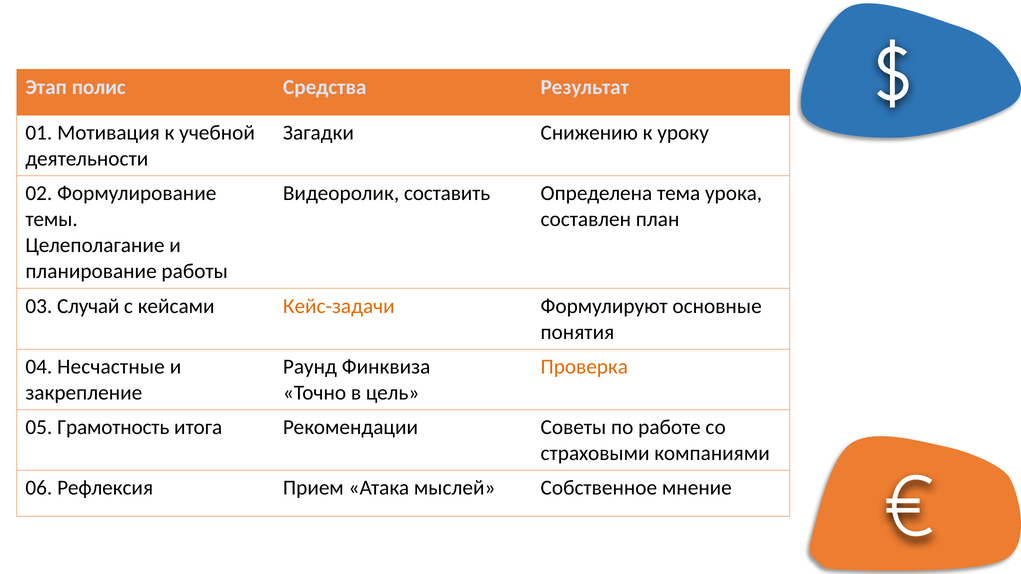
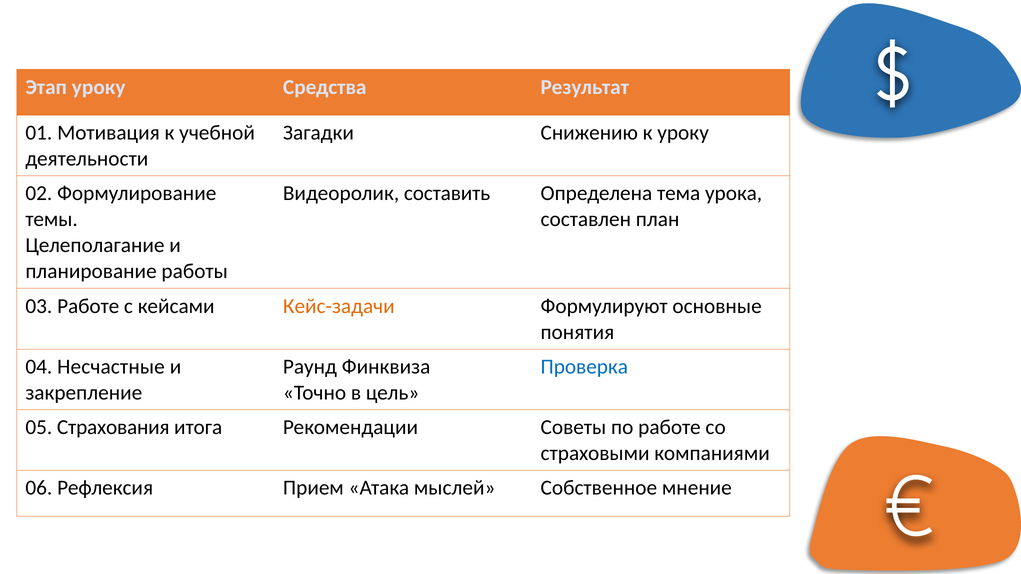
Этап полис: полис -> уроку
03 Случай: Случай -> Работе
Проверка colour: orange -> blue
Грамотность: Грамотность -> Страхования
